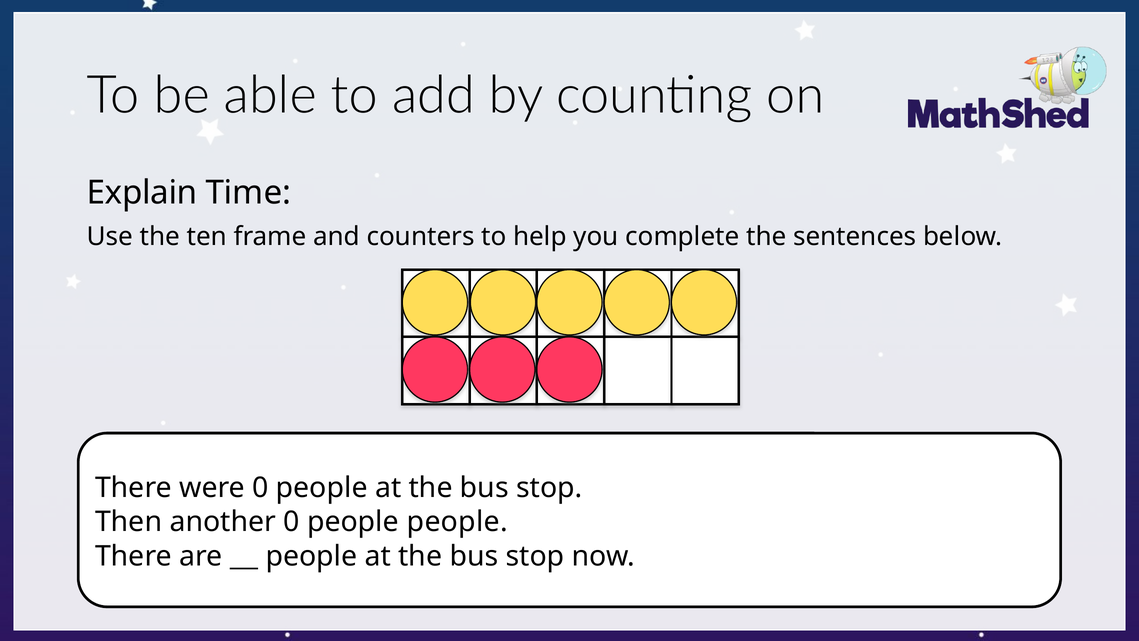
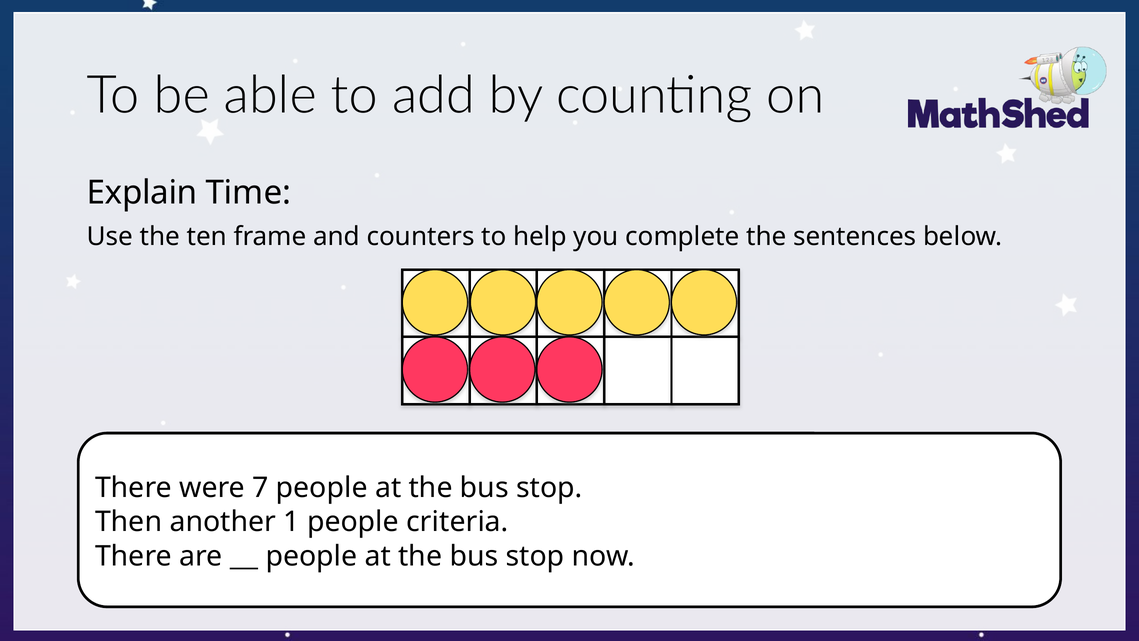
were 0: 0 -> 7
another 0: 0 -> 1
people people: people -> criteria
